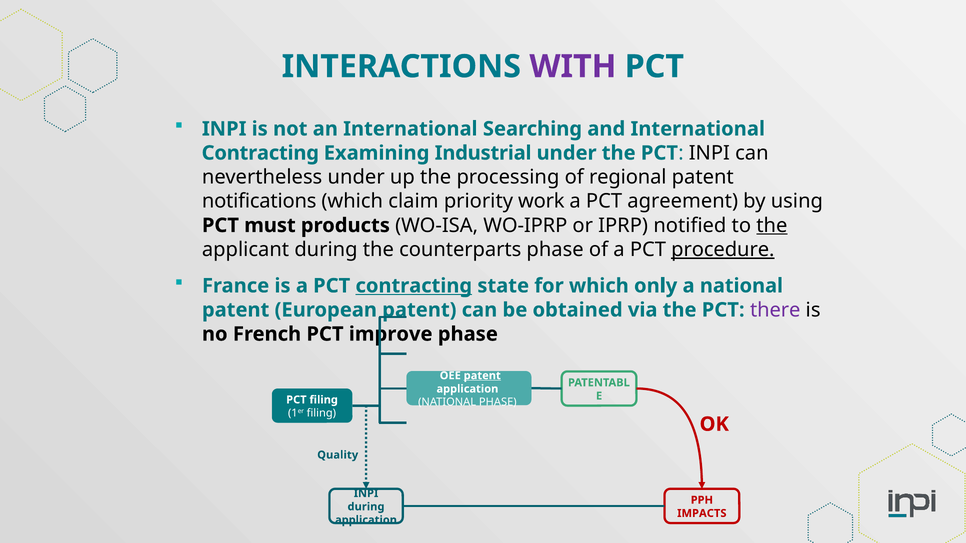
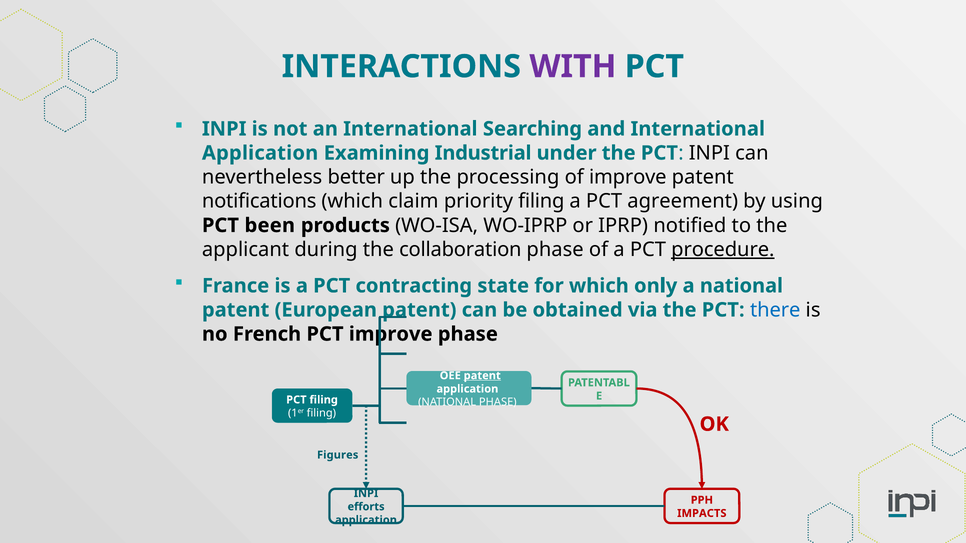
Contracting at (260, 153): Contracting -> Application
nevertheless under: under -> better
of regional: regional -> improve
priority work: work -> filing
must: must -> been
the at (772, 226) underline: present -> none
counterparts: counterparts -> collaboration
contracting at (414, 286) underline: present -> none
there colour: purple -> blue
Quality: Quality -> Figures
during at (366, 507): during -> efforts
